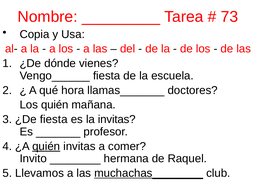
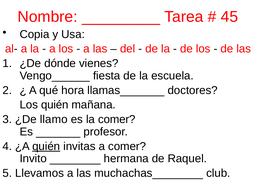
73: 73 -> 45
¿De fiesta: fiesta -> llamo
la invitas: invitas -> comer
muchachas________ underline: present -> none
